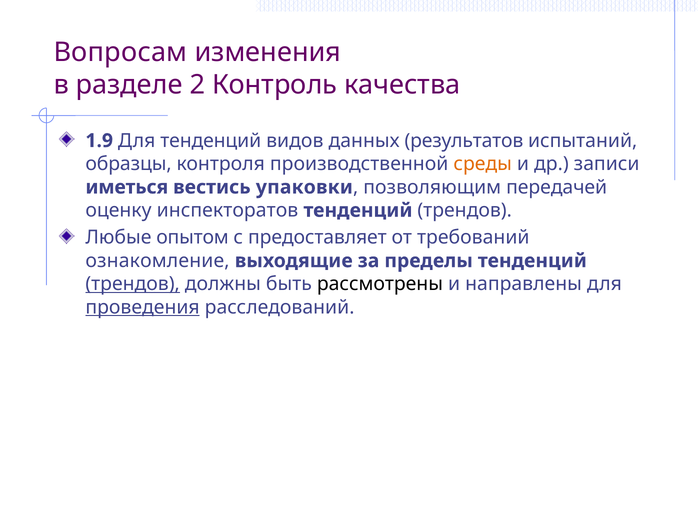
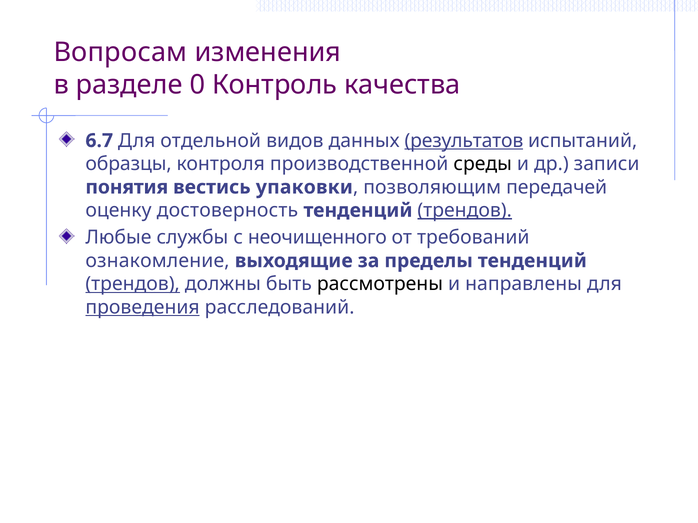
2: 2 -> 0
1.9: 1.9 -> 6.7
Для тенденций: тенденций -> отдельной
результатов underline: none -> present
среды colour: orange -> black
иметься: иметься -> понятия
инспекторатов: инспекторатов -> достоверность
трендов at (465, 211) underline: none -> present
опытом: опытом -> службы
предоставляет: предоставляет -> неочищенного
